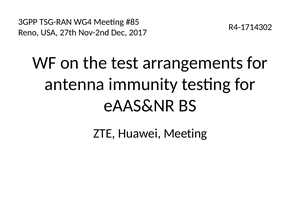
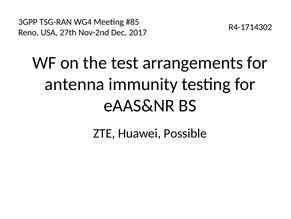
Huawei Meeting: Meeting -> Possible
